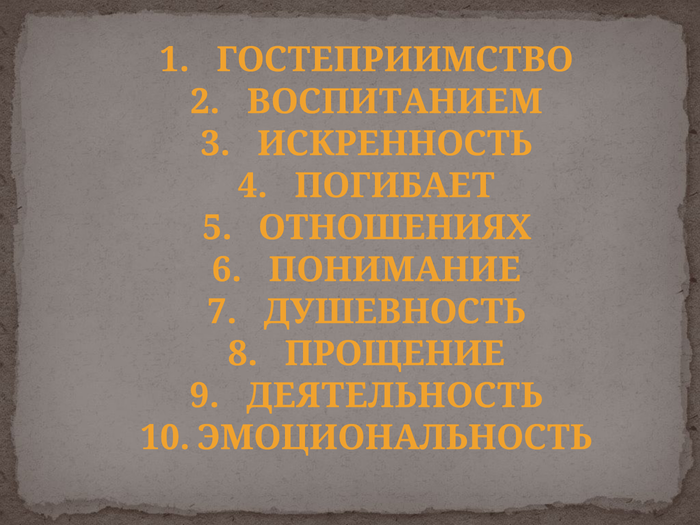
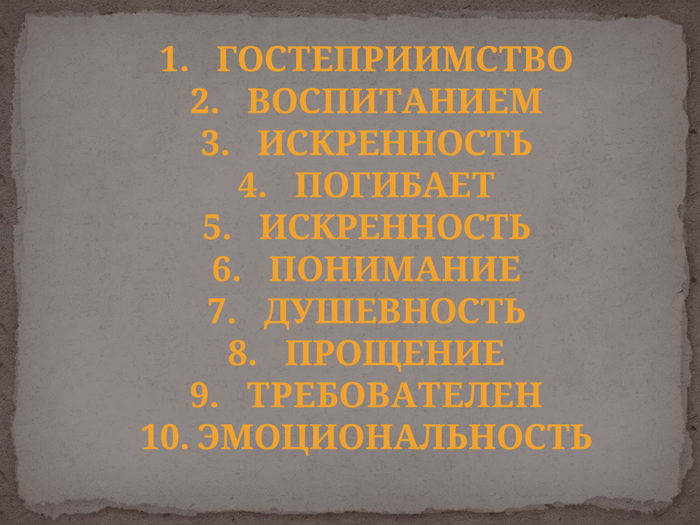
ОТНОШЕНИЯХ at (395, 228): ОТНОШЕНИЯХ -> ИСКРЕННОСТЬ
ДЕЯТЕЛЬНОСТЬ: ДЕЯТЕЛЬНОСТЬ -> ТРЕБОВАТЕЛЕН
